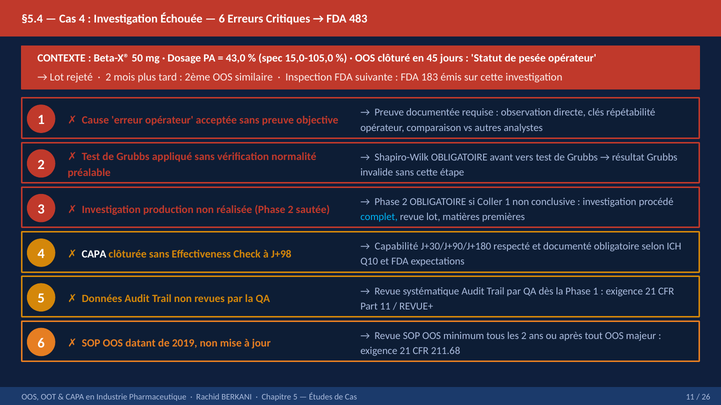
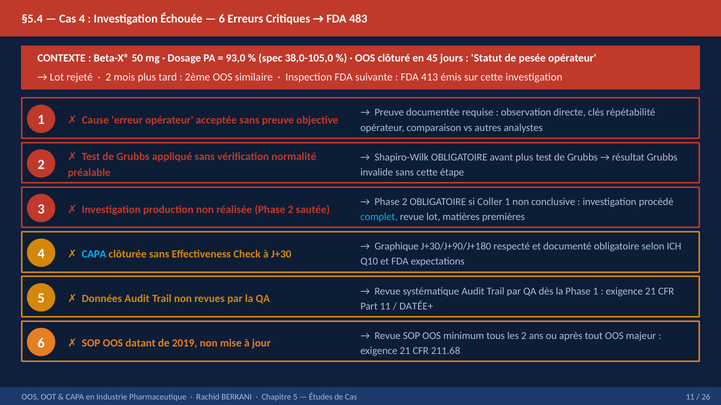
43,0: 43,0 -> 93,0
15,0-105,0: 15,0-105,0 -> 38,0-105,0
183: 183 -> 413
avant vers: vers -> plus
Capabilité: Capabilité -> Graphique
CAPA at (94, 254) colour: white -> light blue
J+98: J+98 -> J+30
REVUE+: REVUE+ -> DATÉE+
